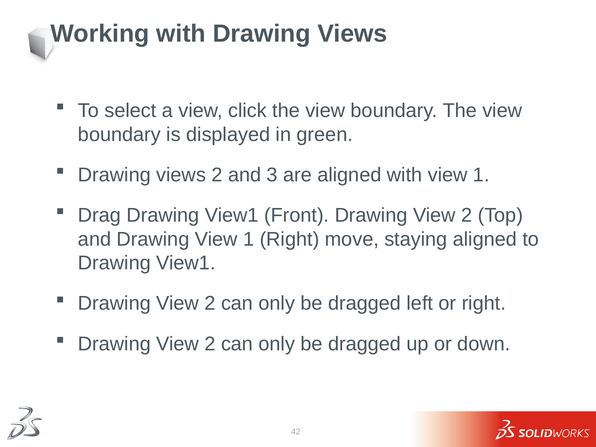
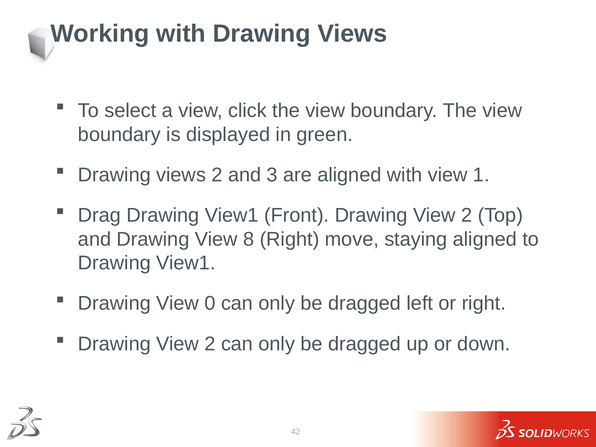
Drawing View 1: 1 -> 8
2 at (210, 303): 2 -> 0
